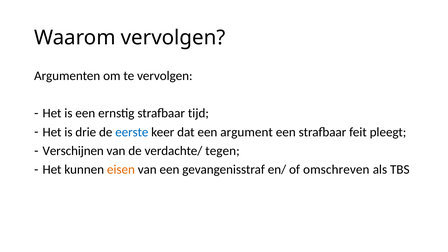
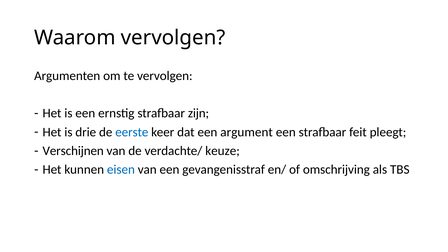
tijd: tijd -> zijn
tegen: tegen -> keuze
eisen colour: orange -> blue
omschreven: omschreven -> omschrijving
